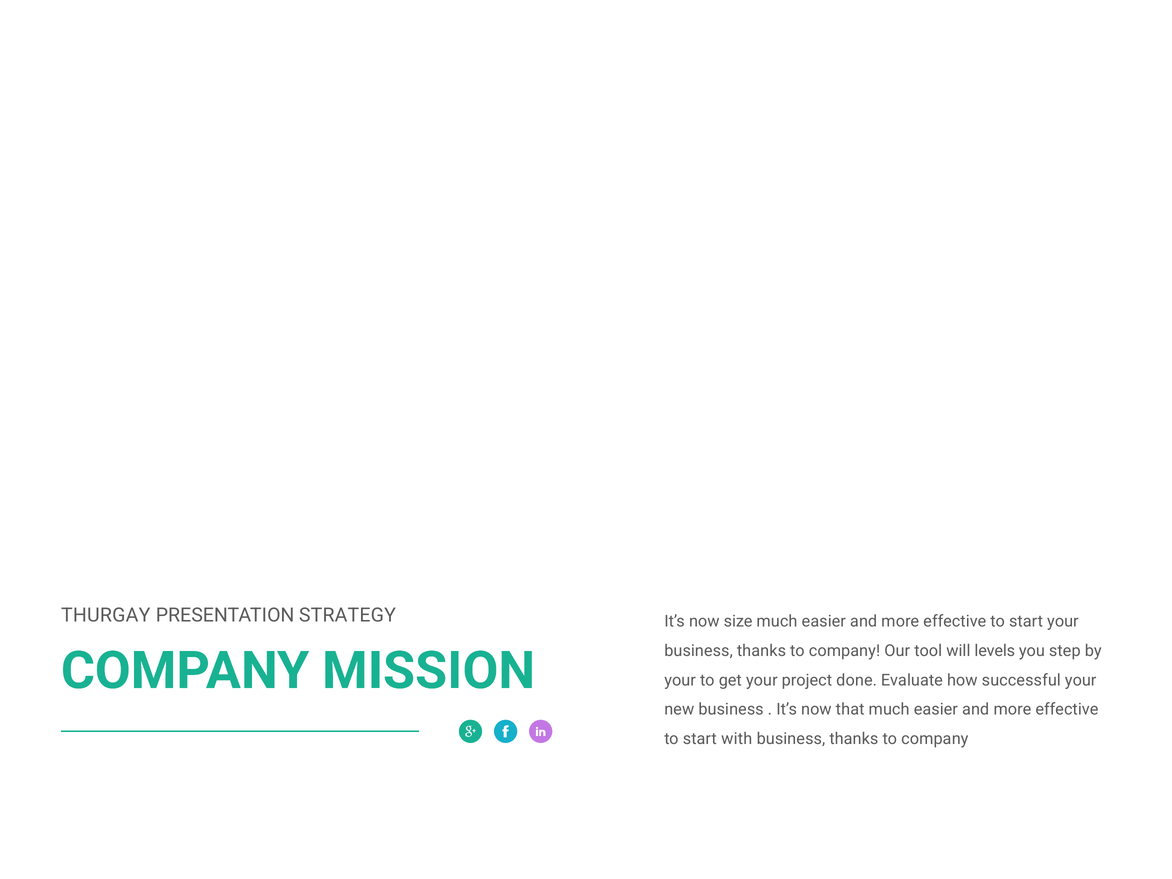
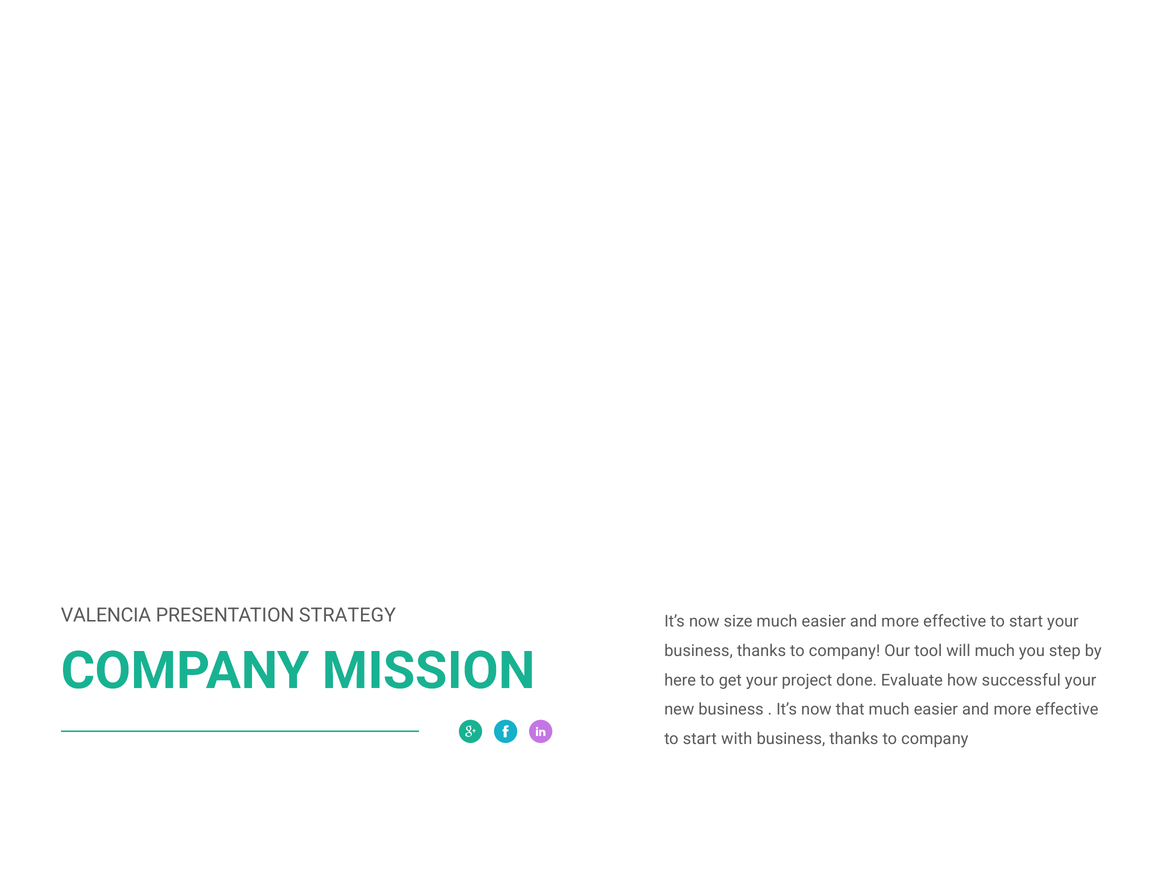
THURGAY: THURGAY -> VALENCIA
will levels: levels -> much
your at (680, 680): your -> here
